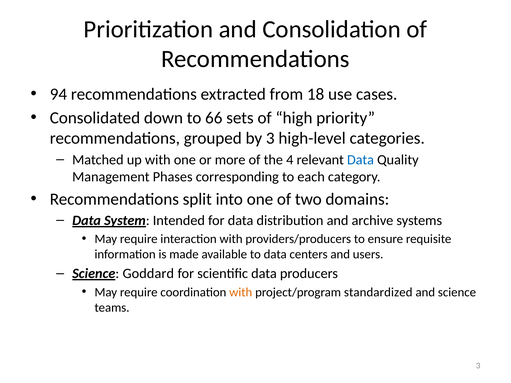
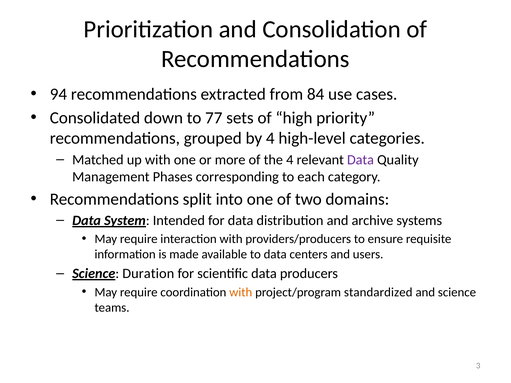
18: 18 -> 84
66: 66 -> 77
by 3: 3 -> 4
Data at (360, 160) colour: blue -> purple
Goddard: Goddard -> Duration
